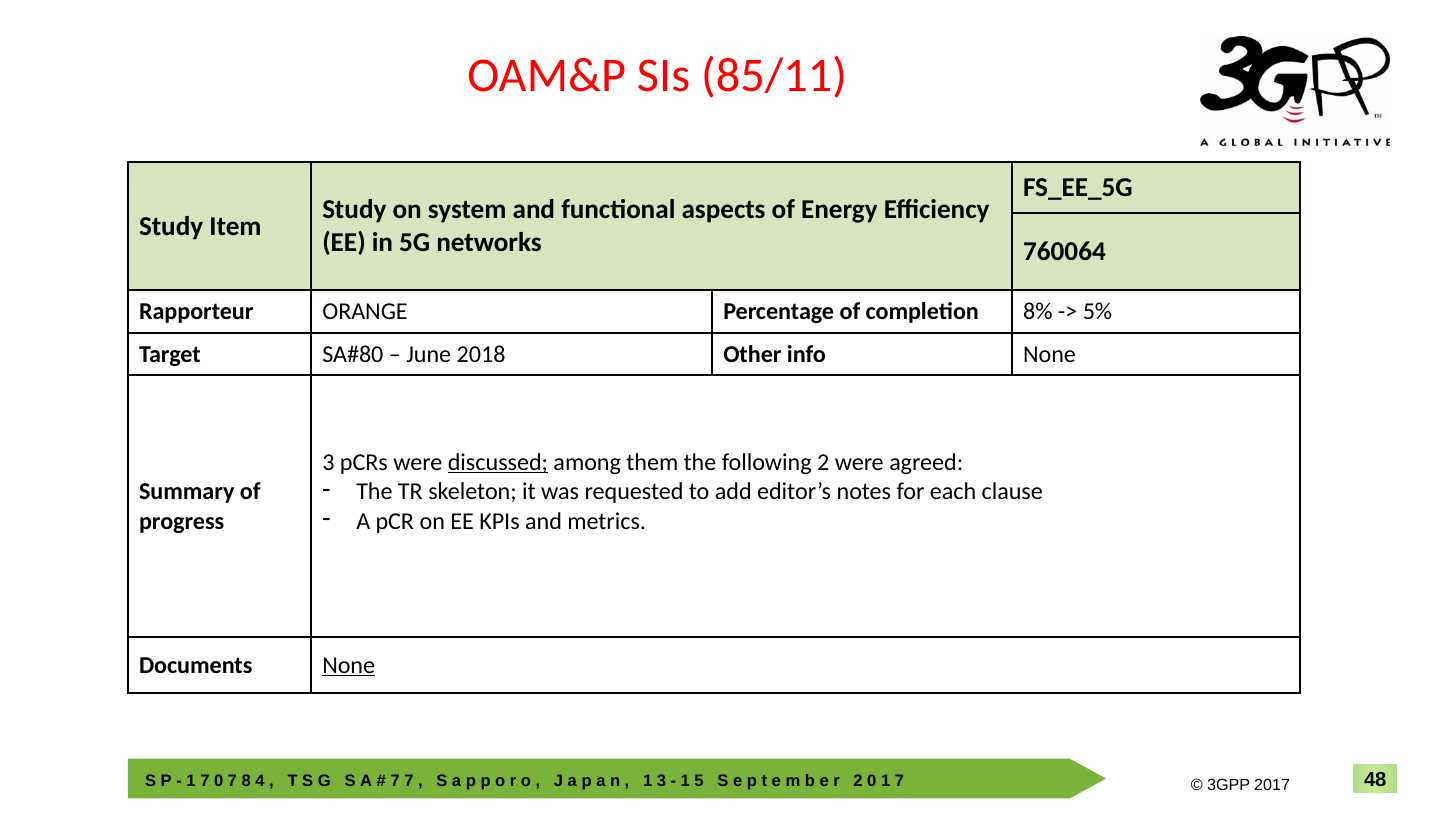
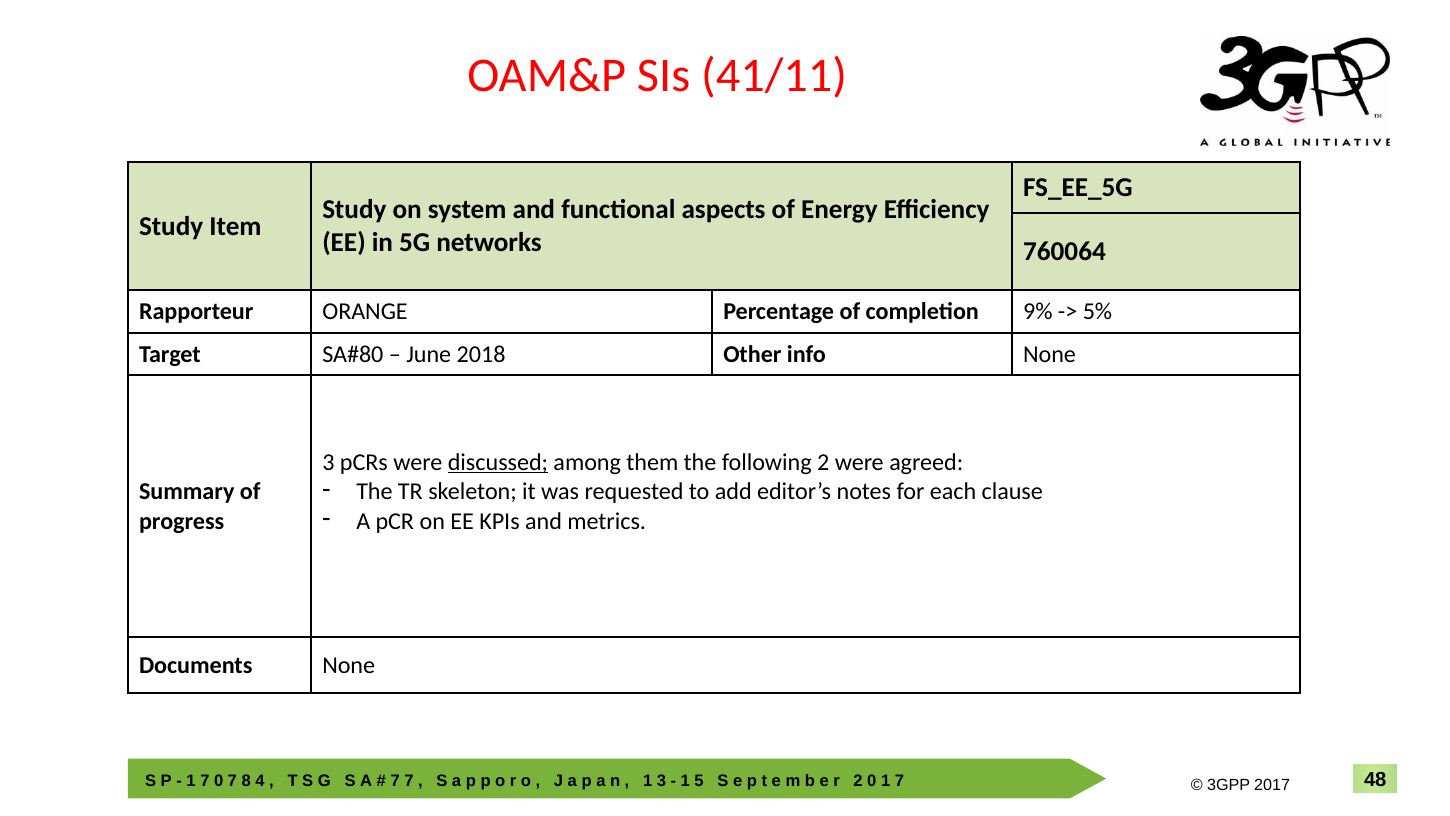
85/11: 85/11 -> 41/11
8%: 8% -> 9%
None at (349, 665) underline: present -> none
